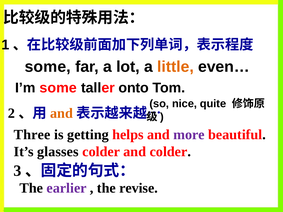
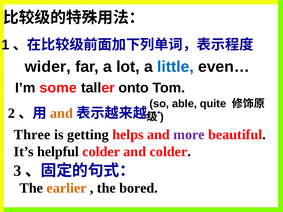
some at (48, 67): some -> wider
little colour: orange -> blue
nice: nice -> able
glasses: glasses -> helpful
earlier colour: purple -> orange
revise: revise -> bored
